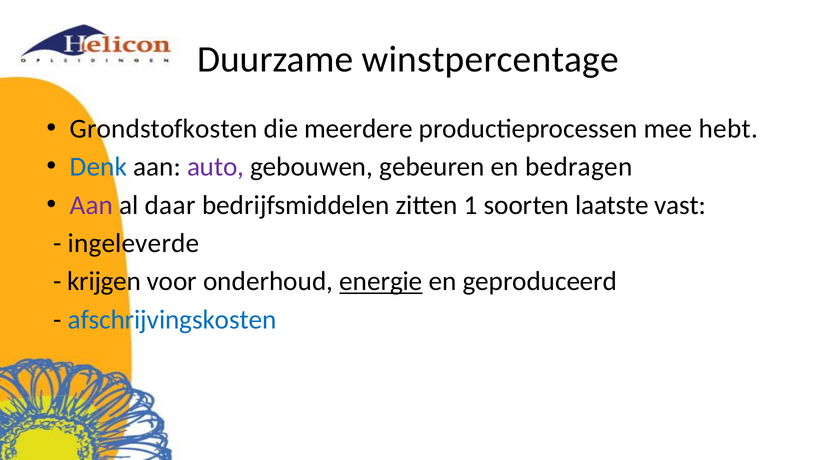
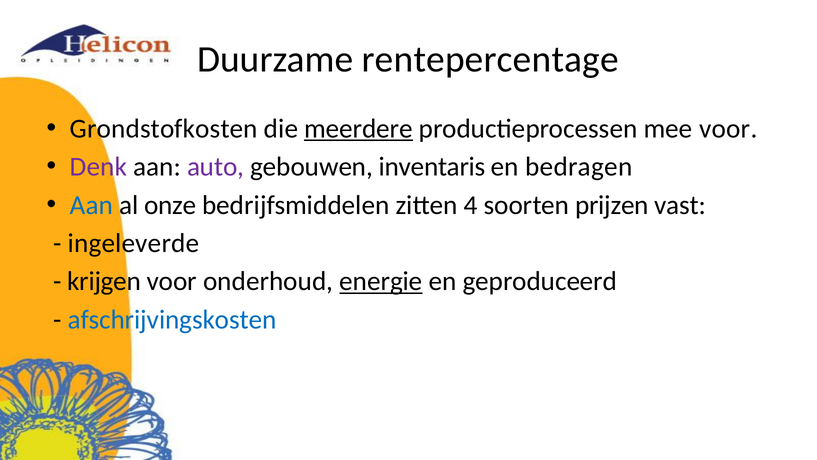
winstpercentage: winstpercentage -> rentepercentage
meerdere underline: none -> present
mee hebt: hebt -> voor
Denk colour: blue -> purple
gebeuren: gebeuren -> inventaris
Aan at (92, 205) colour: purple -> blue
daar: daar -> onze
1: 1 -> 4
laatste: laatste -> prijzen
